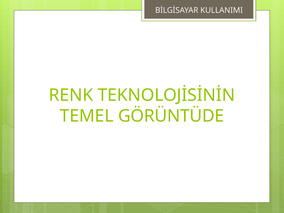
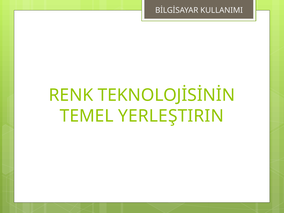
GÖRÜNTÜDE: GÖRÜNTÜDE -> YERLEŞTIRIN
